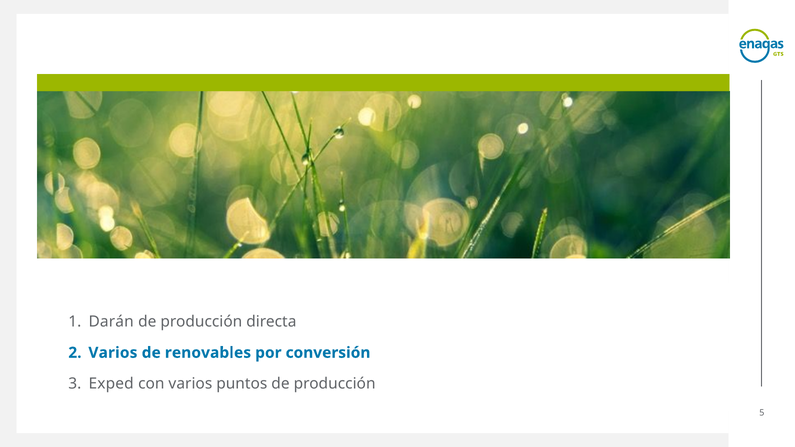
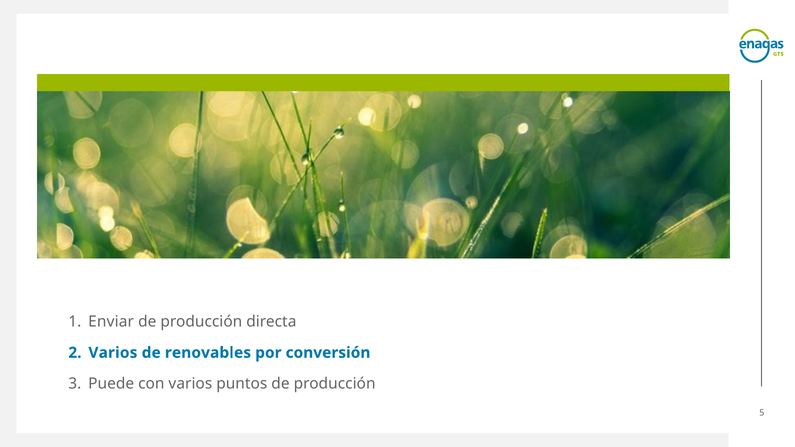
Darán: Darán -> Enviar
Exped: Exped -> Puede
